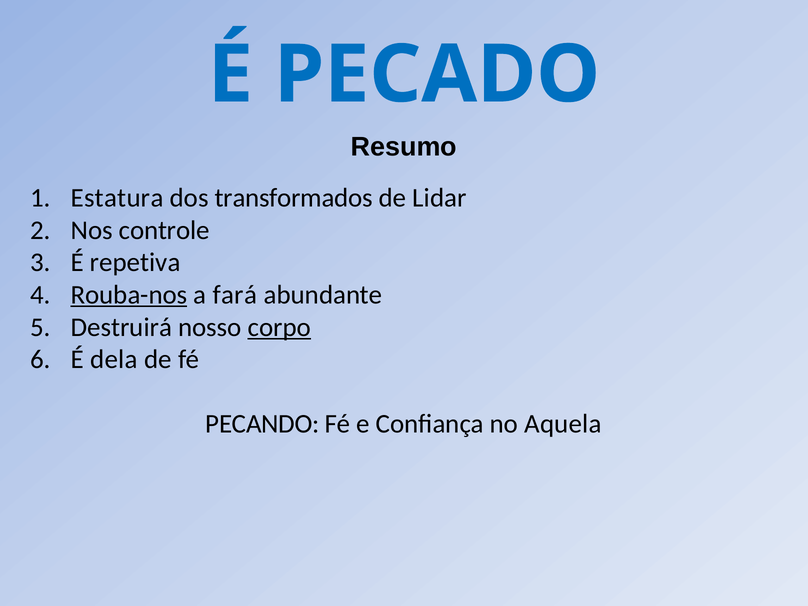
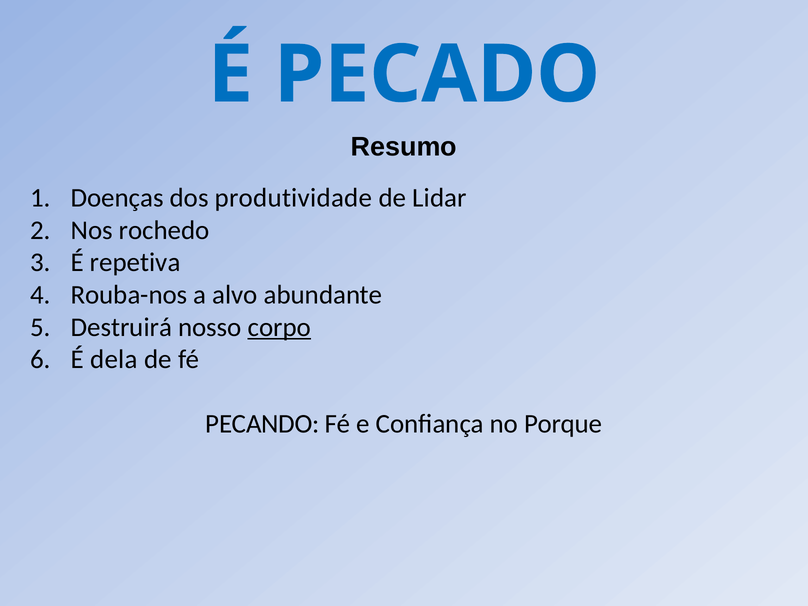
Estatura: Estatura -> Doenças
transformados: transformados -> produtividade
controle: controle -> rochedo
Rouba-nos underline: present -> none
fará: fará -> alvo
Aquela: Aquela -> Porque
